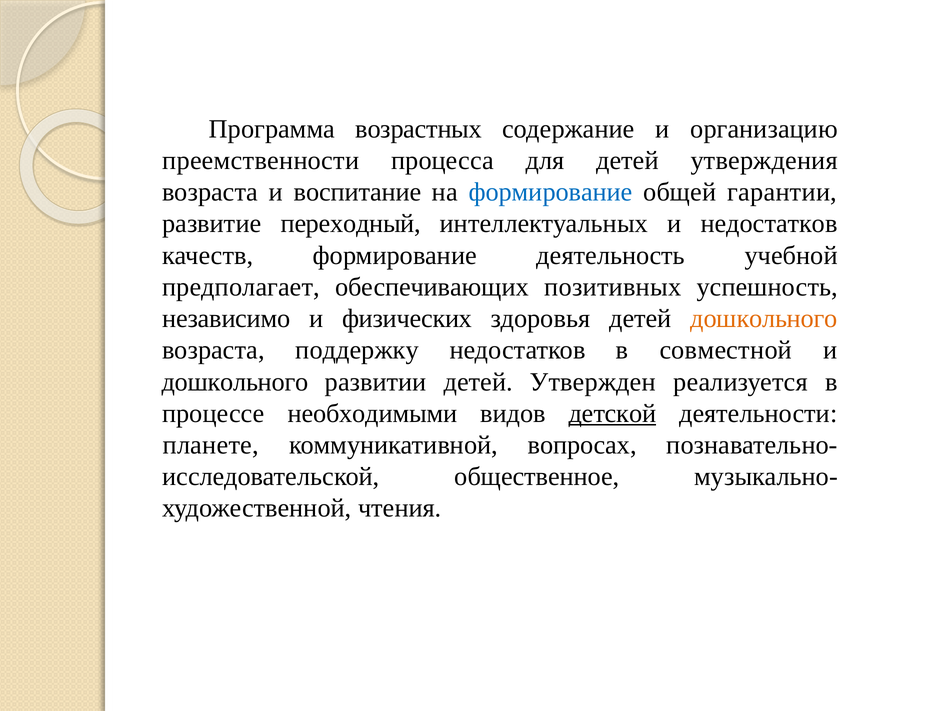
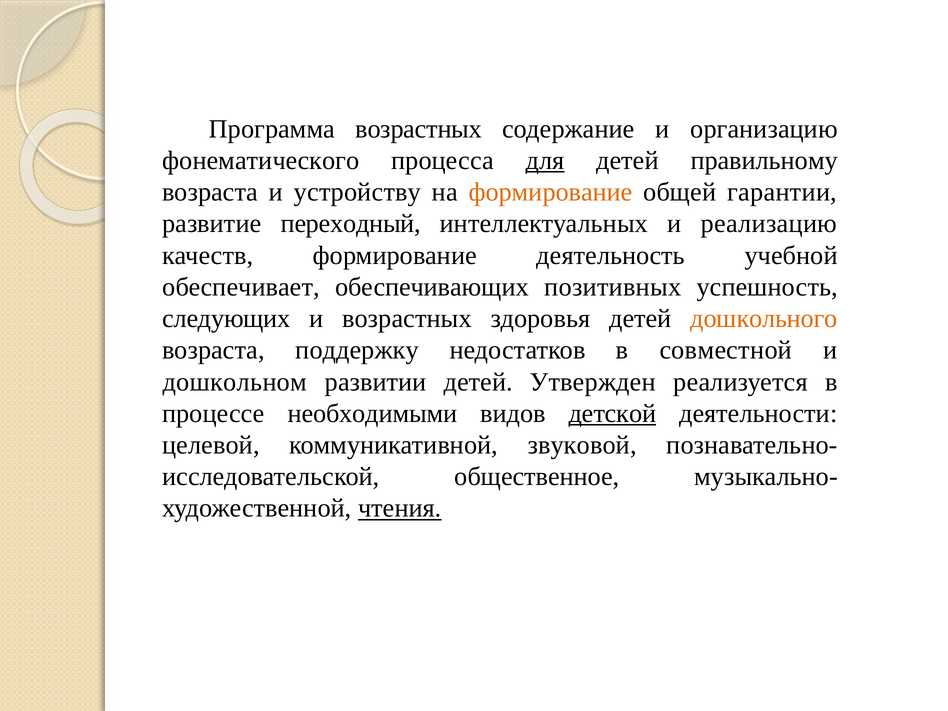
преемственности: преемственности -> фонематического
для underline: none -> present
утверждения: утверждения -> правильному
воспитание: воспитание -> устройству
формирование at (551, 192) colour: blue -> orange
и недостатков: недостатков -> реализацию
предполагает: предполагает -> обеспечивает
независимо: независимо -> следующих
и физических: физических -> возрастных
дошкольного at (235, 382): дошкольного -> дошкольном
планете: планете -> целевой
вопросах: вопросах -> звуковой
чтения underline: none -> present
